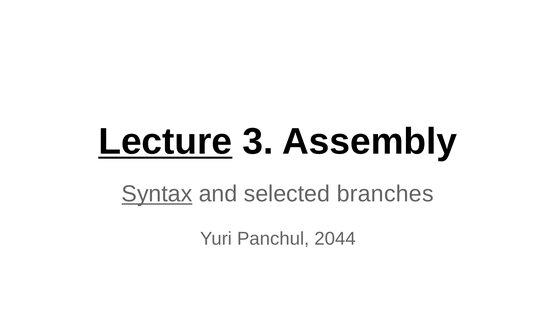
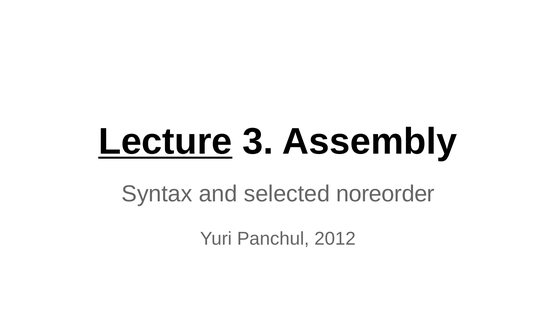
Syntax underline: present -> none
branches: branches -> noreorder
2044: 2044 -> 2012
